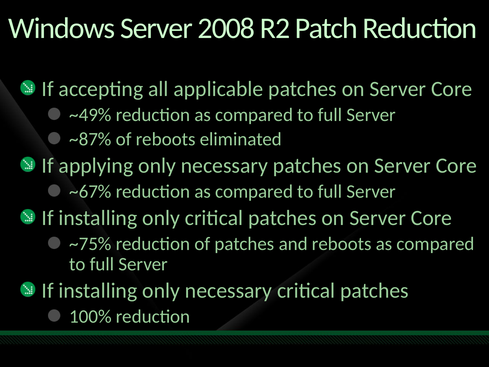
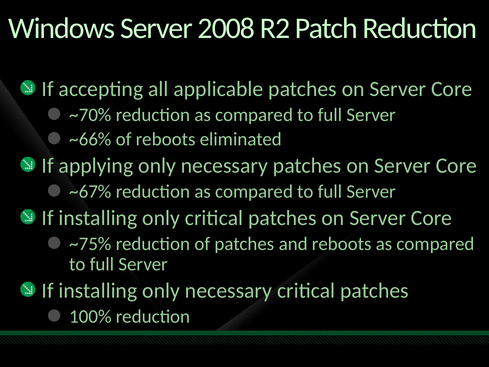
~49%: ~49% -> ~70%
~87%: ~87% -> ~66%
